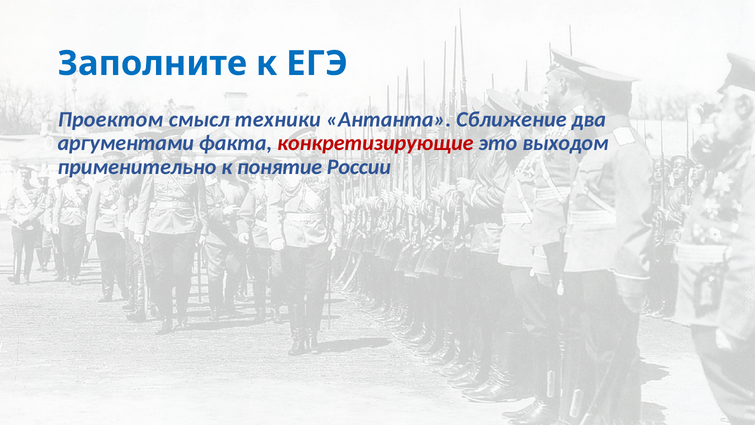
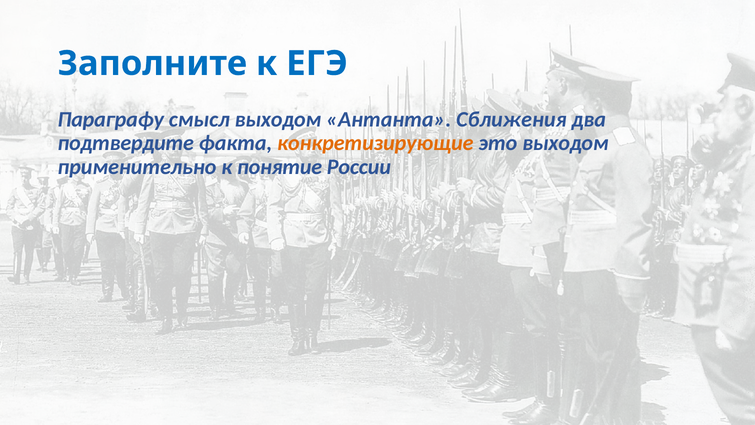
Проектом: Проектом -> Параграфу
смысл техники: техники -> выходом
Сближение: Сближение -> Сближения
аргументами: аргументами -> подтвердите
конкретизирующие colour: red -> orange
